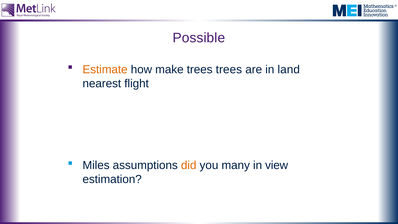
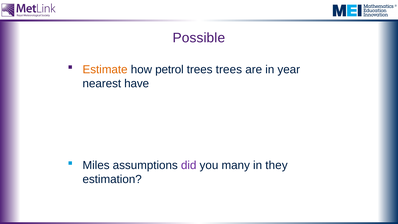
make: make -> petrol
land: land -> year
flight: flight -> have
did colour: orange -> purple
view: view -> they
